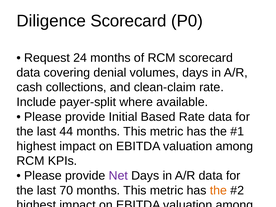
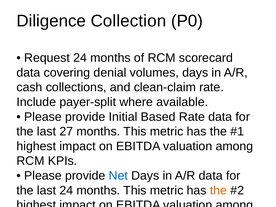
Diligence Scorecard: Scorecard -> Collection
44: 44 -> 27
Net at (118, 176) colour: purple -> blue
last 70: 70 -> 24
